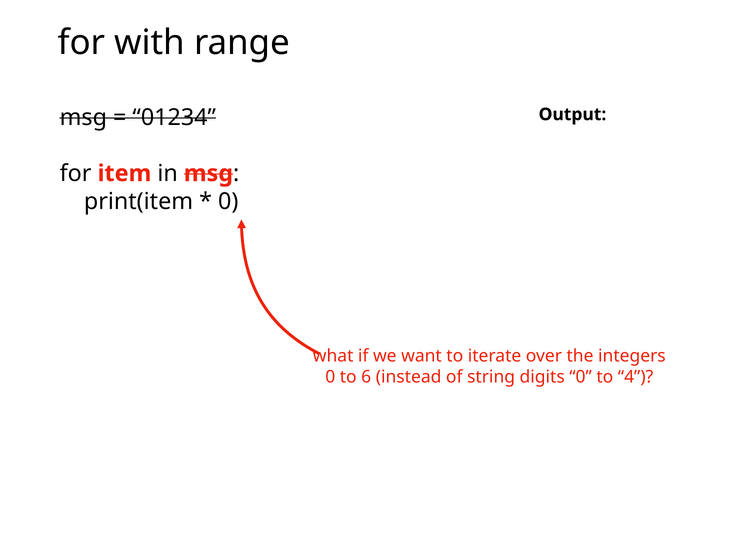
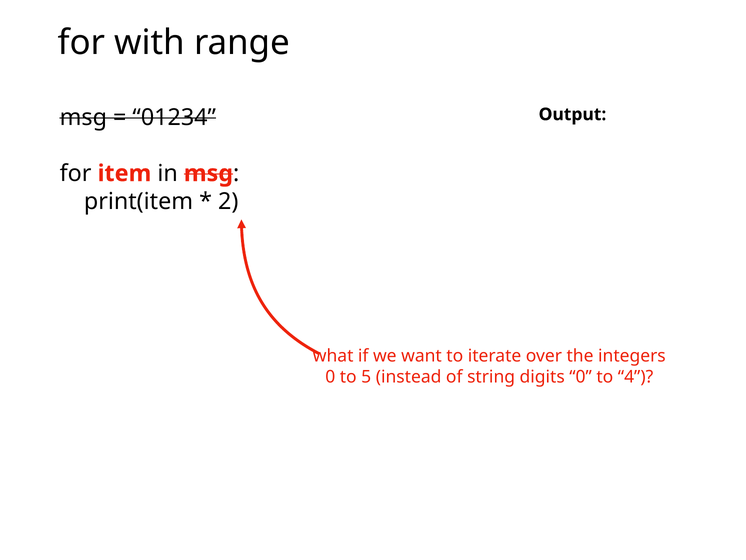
0 at (228, 201): 0 -> 2
6: 6 -> 5
